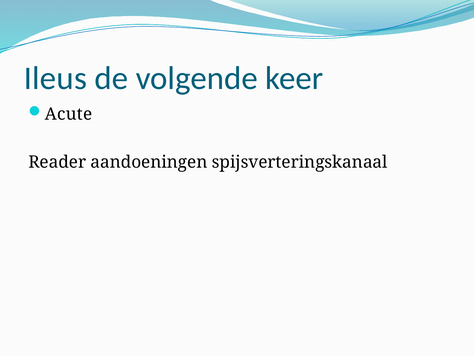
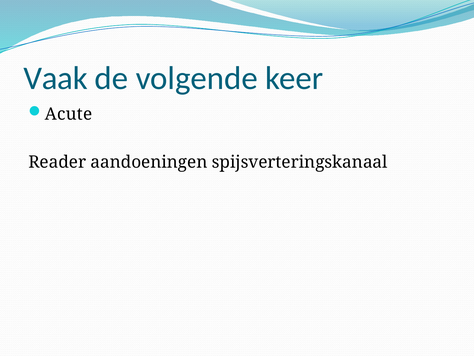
Ileus: Ileus -> Vaak
